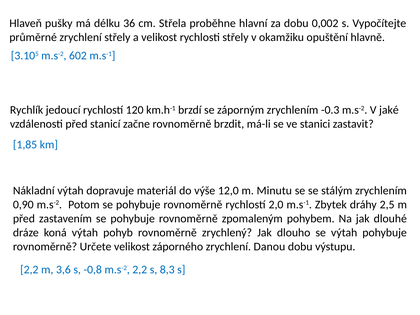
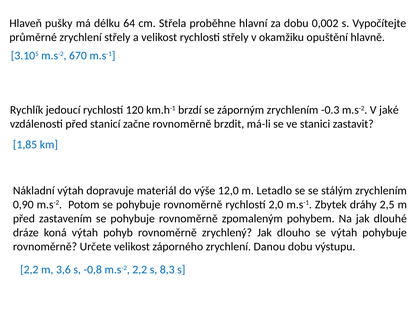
36: 36 -> 64
602: 602 -> 670
Minutu: Minutu -> Letadlo
